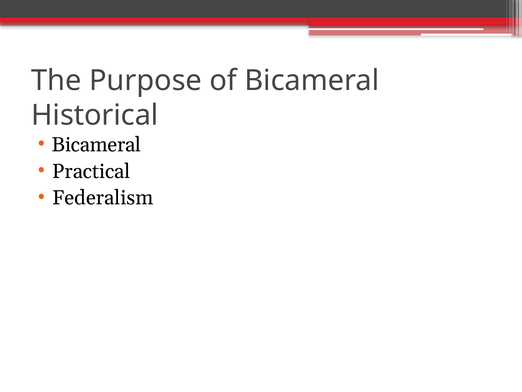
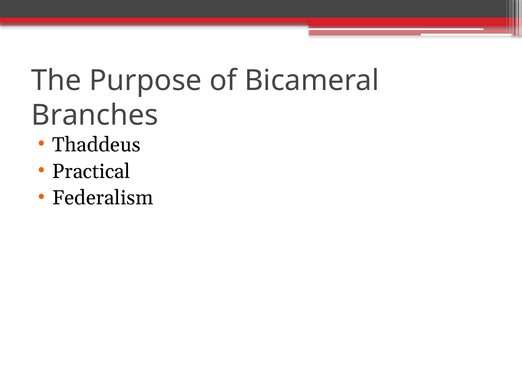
Historical: Historical -> Branches
Bicameral at (96, 145): Bicameral -> Thaddeus
